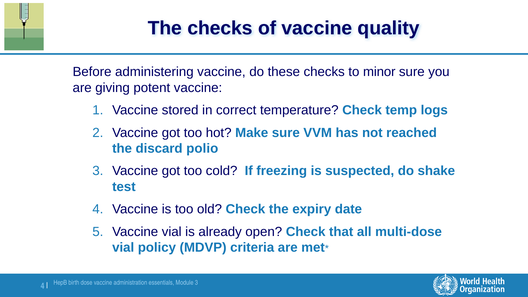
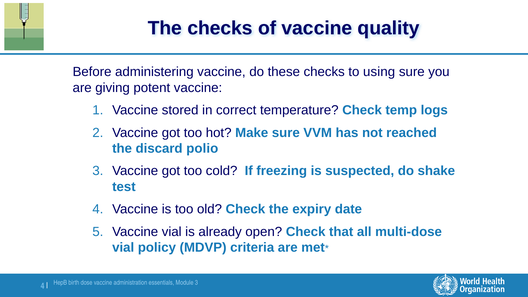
minor: minor -> using
